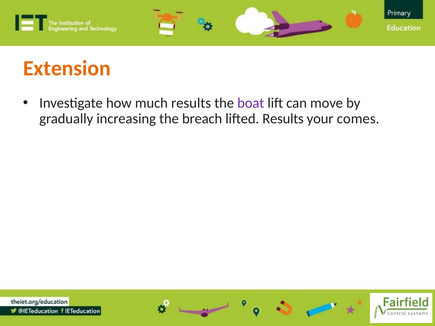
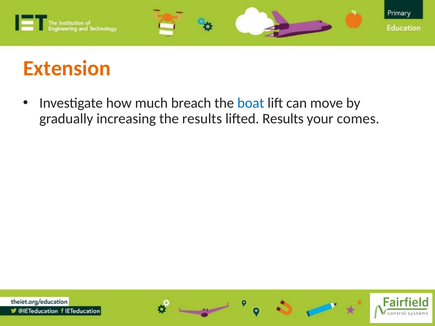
much results: results -> breach
boat colour: purple -> blue
the breach: breach -> results
